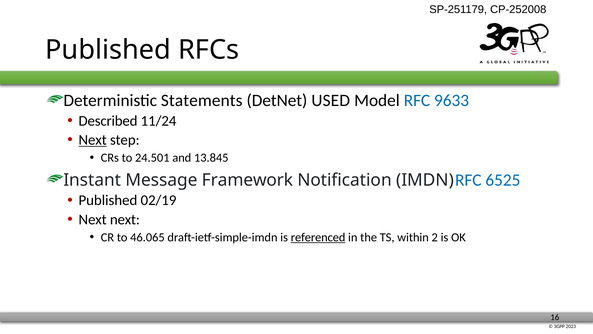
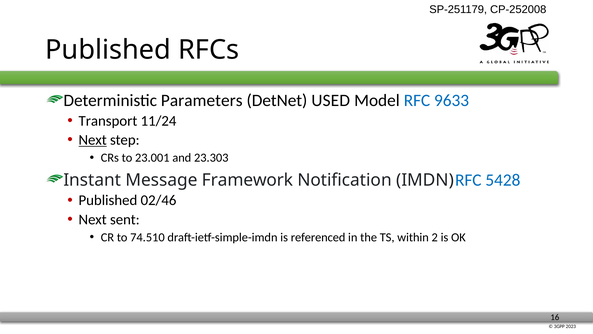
Statements: Statements -> Parameters
Described: Described -> Transport
24.501: 24.501 -> 23.001
13.845: 13.845 -> 23.303
6525: 6525 -> 5428
02/19: 02/19 -> 02/46
Next next: next -> sent
46.065: 46.065 -> 74.510
referenced underline: present -> none
